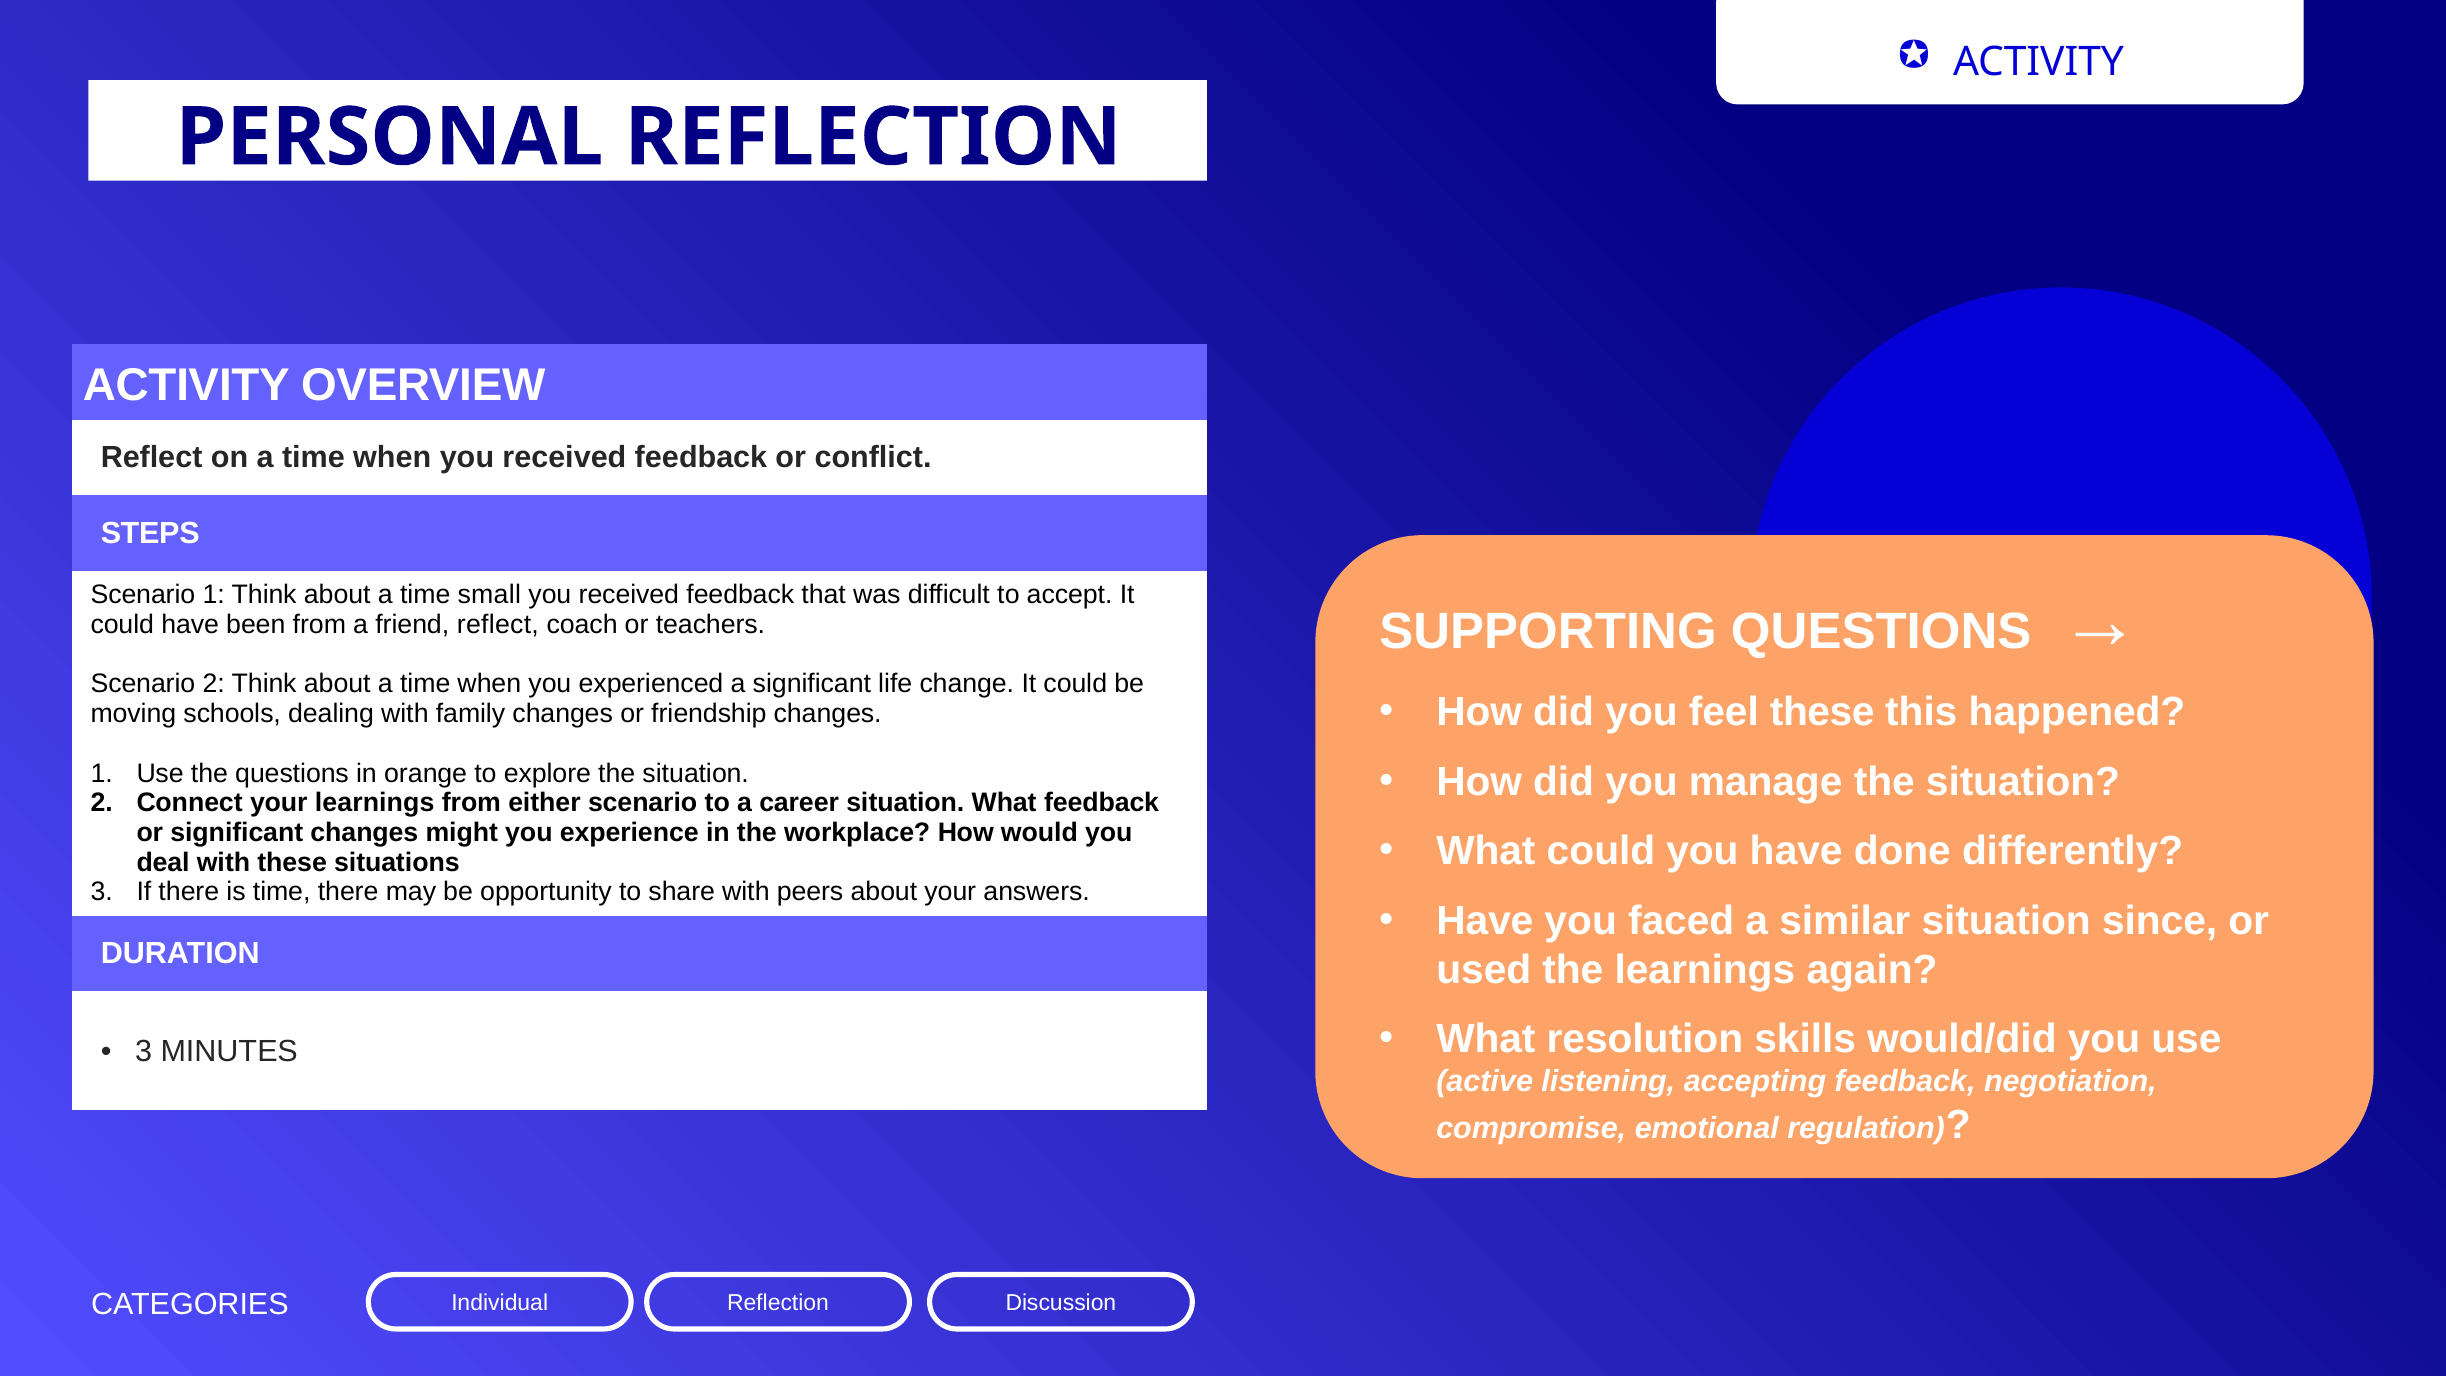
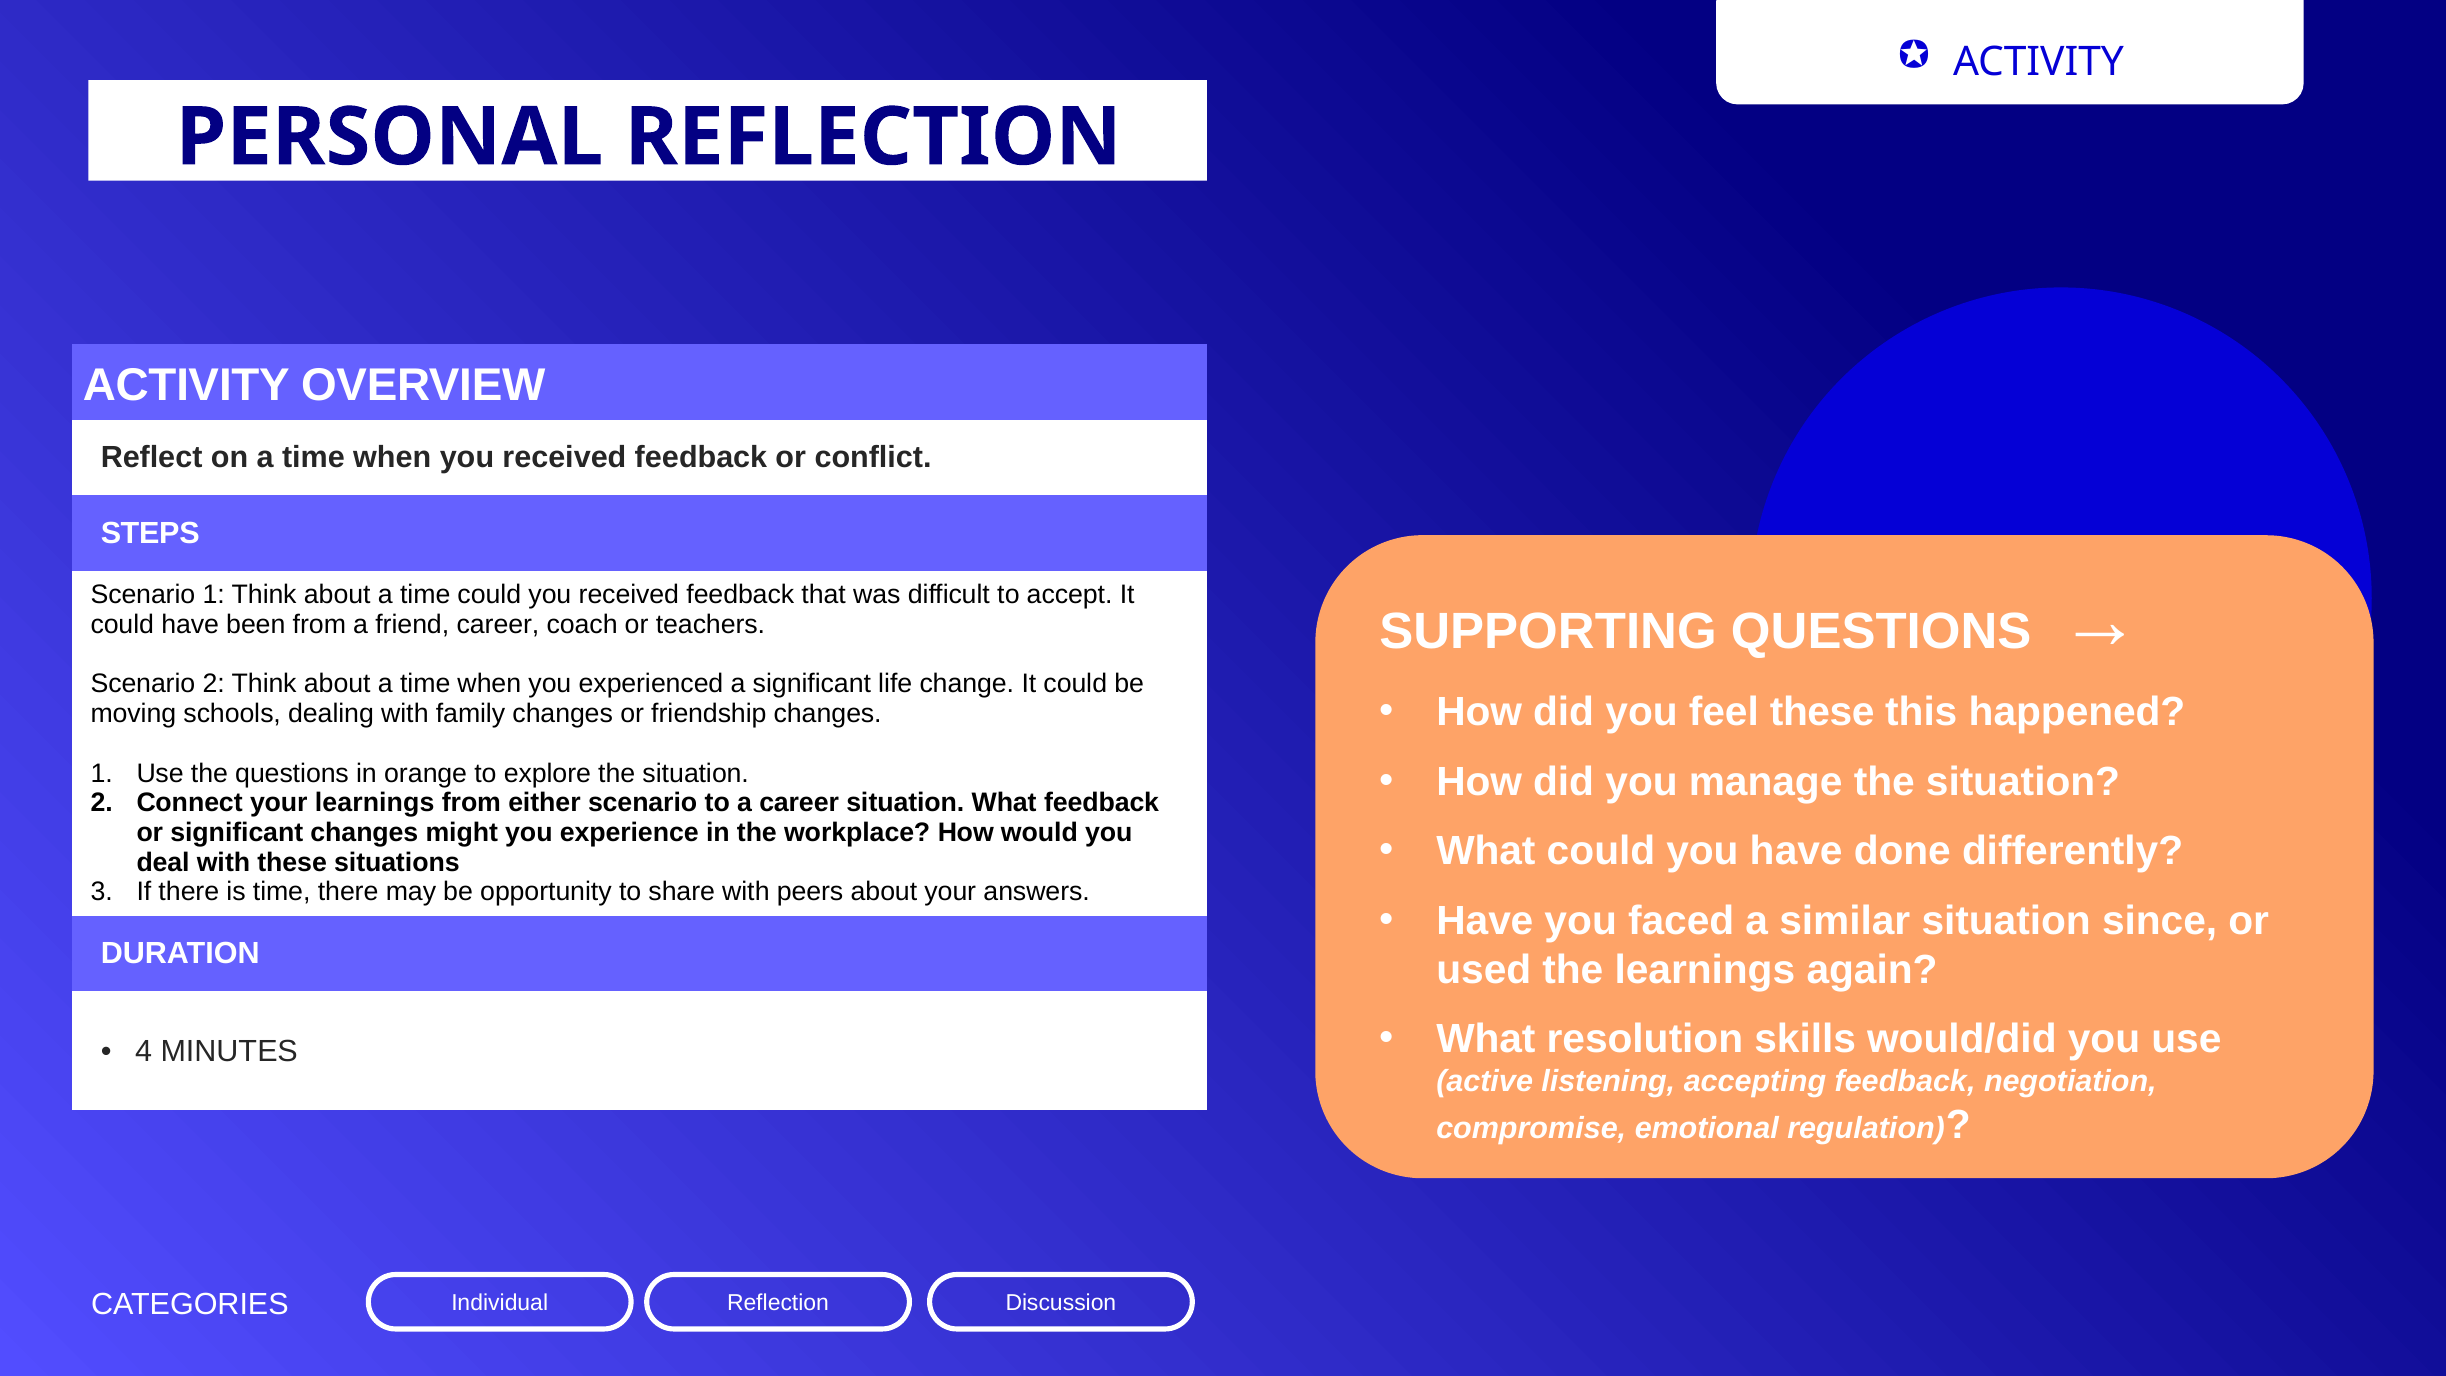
time small: small -> could
friend reflect: reflect -> career
3 at (144, 1051): 3 -> 4
